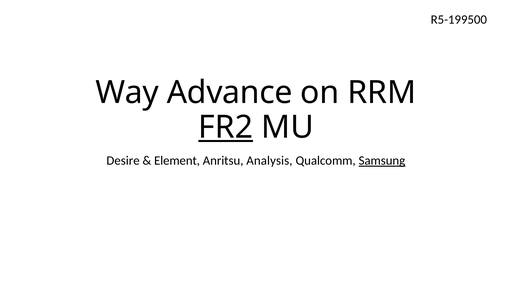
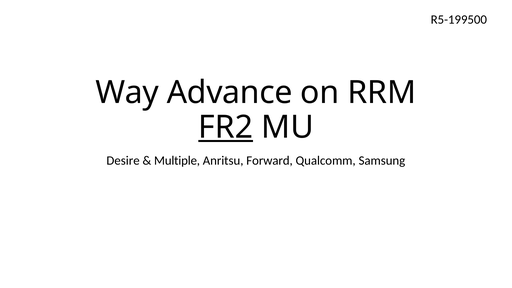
Element: Element -> Multiple
Analysis: Analysis -> Forward
Samsung underline: present -> none
